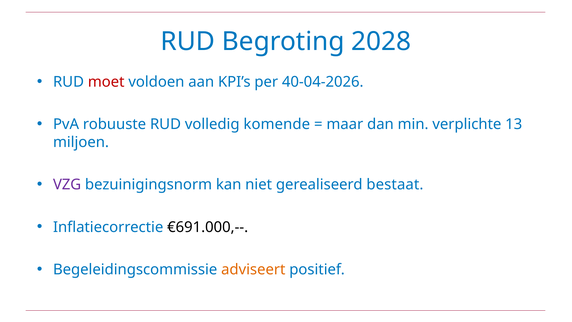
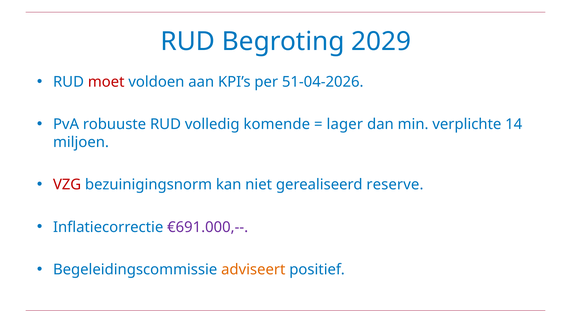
2028: 2028 -> 2029
40-04-2026: 40-04-2026 -> 51-04-2026
maar: maar -> lager
13: 13 -> 14
VZG colour: purple -> red
bestaat: bestaat -> reserve
€691.000,-- colour: black -> purple
